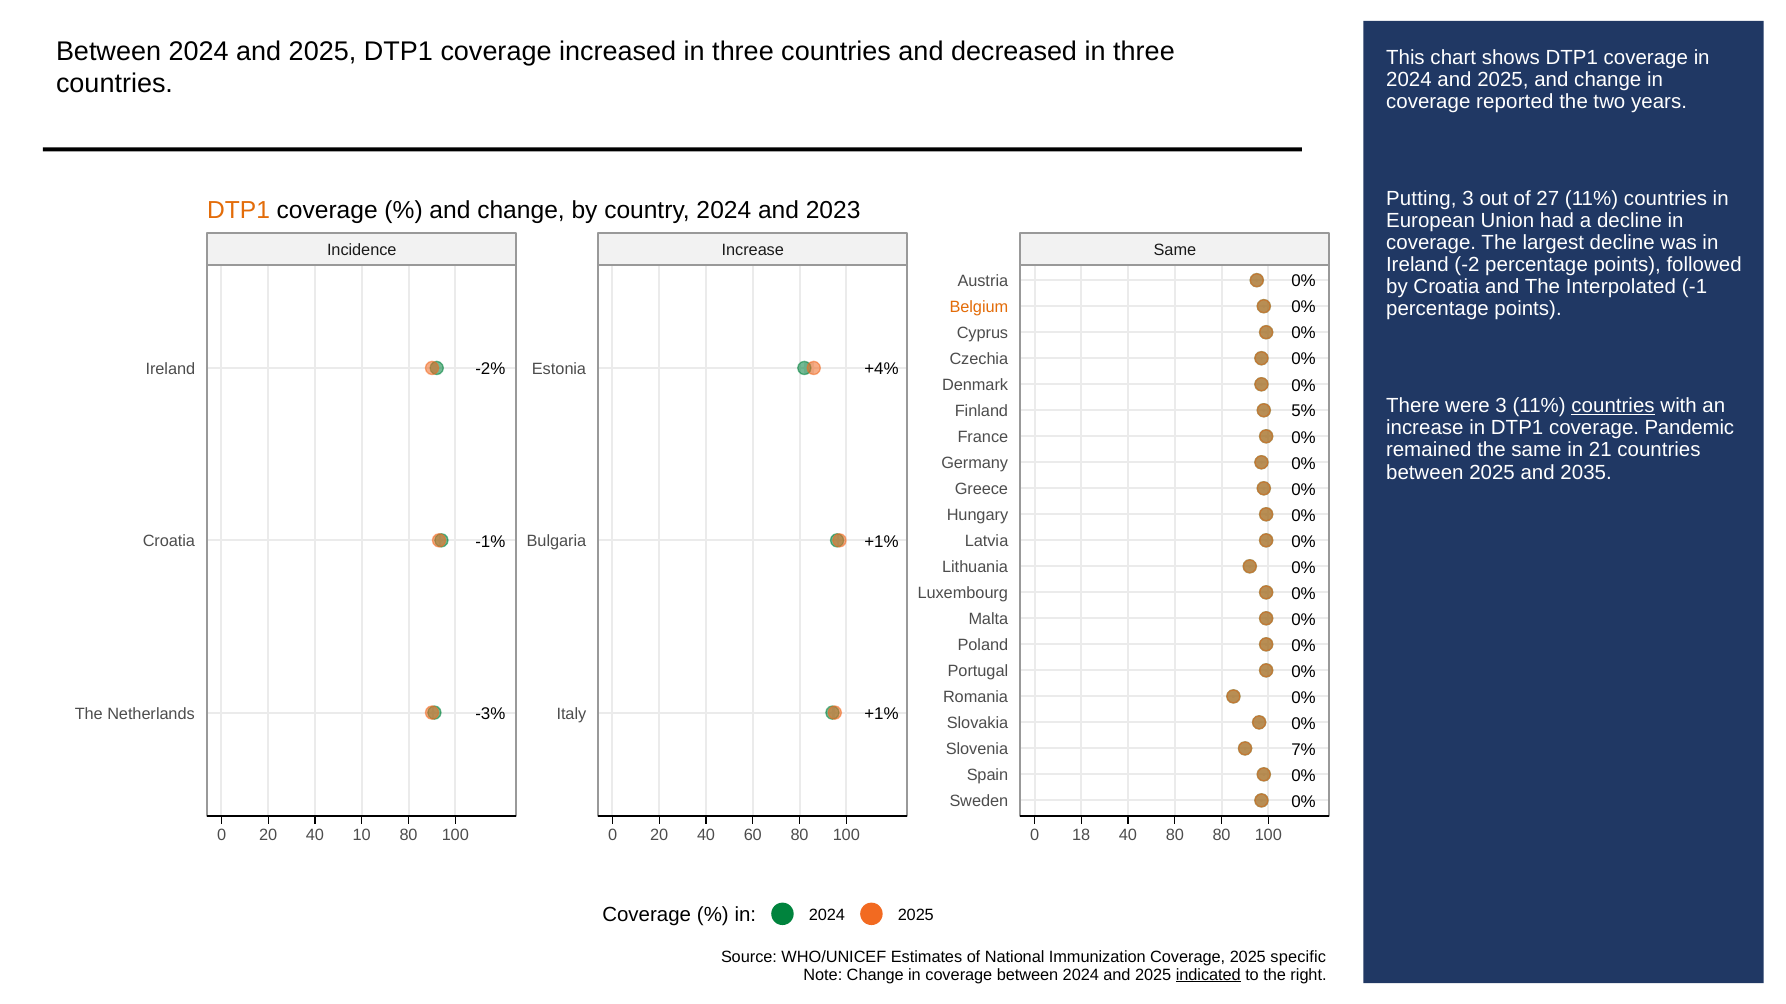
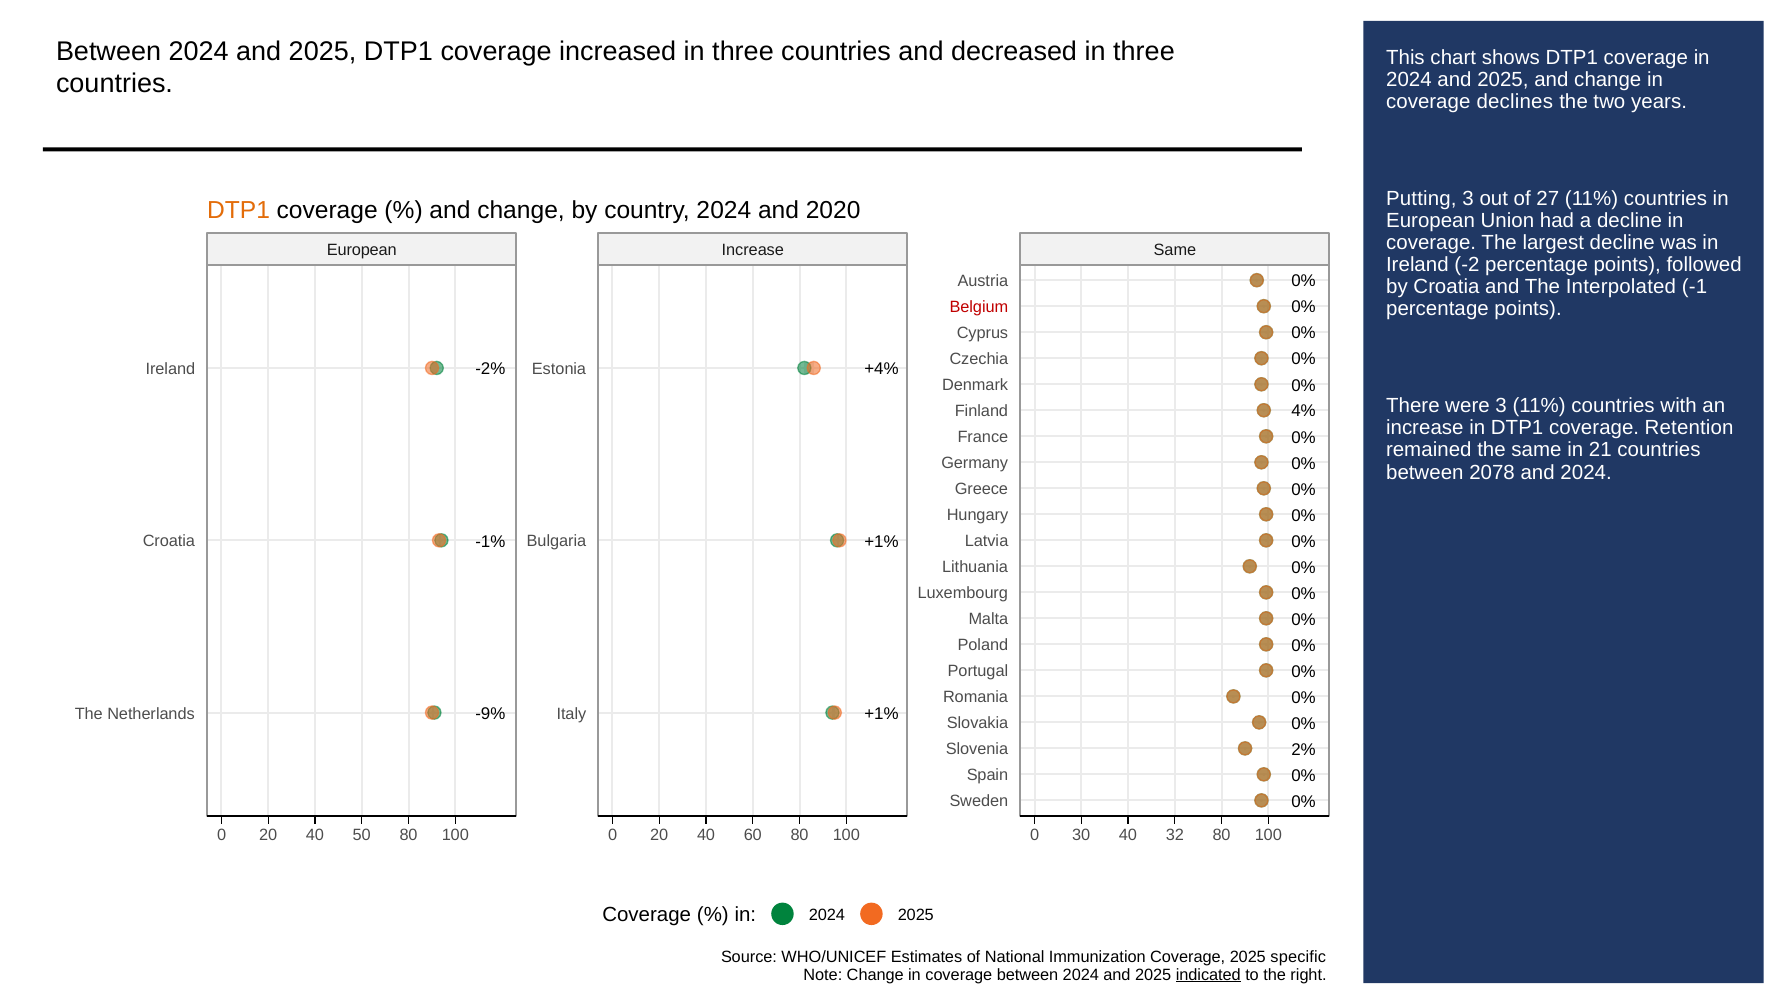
reported: reported -> declines
2023: 2023 -> 2020
Incidence at (362, 250): Incidence -> European
Belgium colour: orange -> red
countries at (1613, 406) underline: present -> none
5%: 5% -> 4%
Pandemic: Pandemic -> Retention
between 2025: 2025 -> 2078
and 2035: 2035 -> 2024
-3%: -3% -> -9%
7%: 7% -> 2%
10: 10 -> 50
18: 18 -> 30
40 80: 80 -> 32
